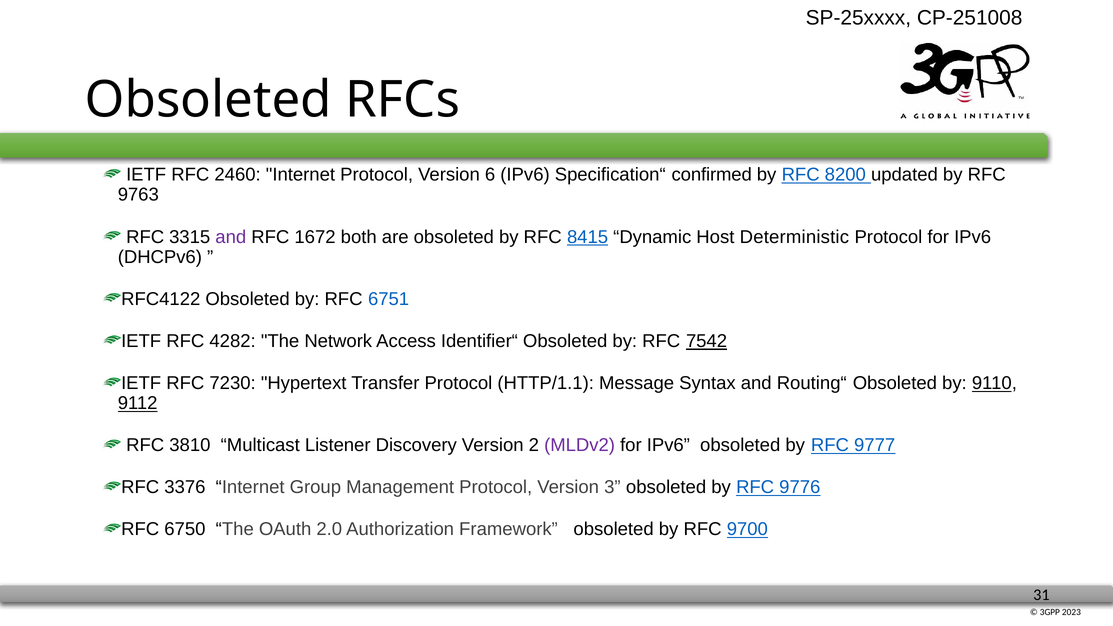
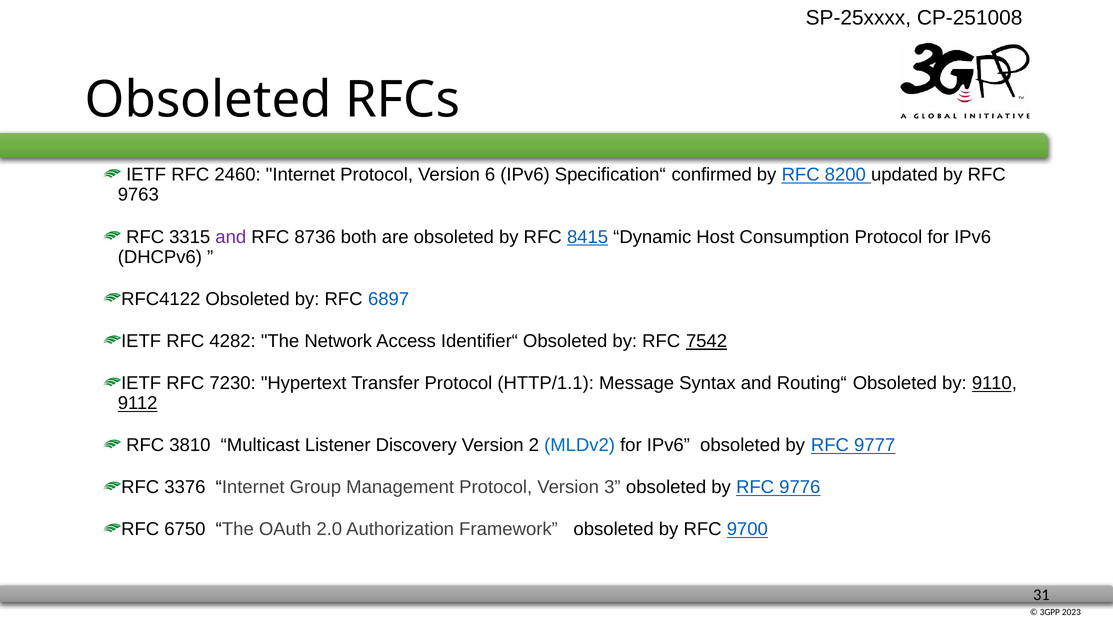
1672: 1672 -> 8736
Deterministic: Deterministic -> Consumption
6751: 6751 -> 6897
MLDv2 colour: purple -> blue
